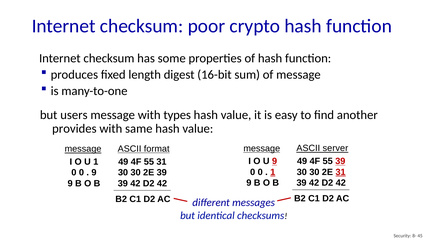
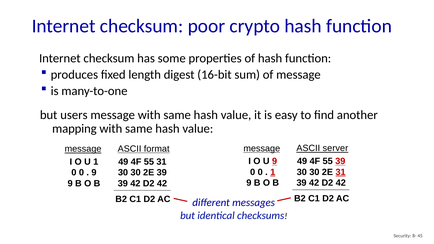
message with types: types -> same
provides: provides -> mapping
